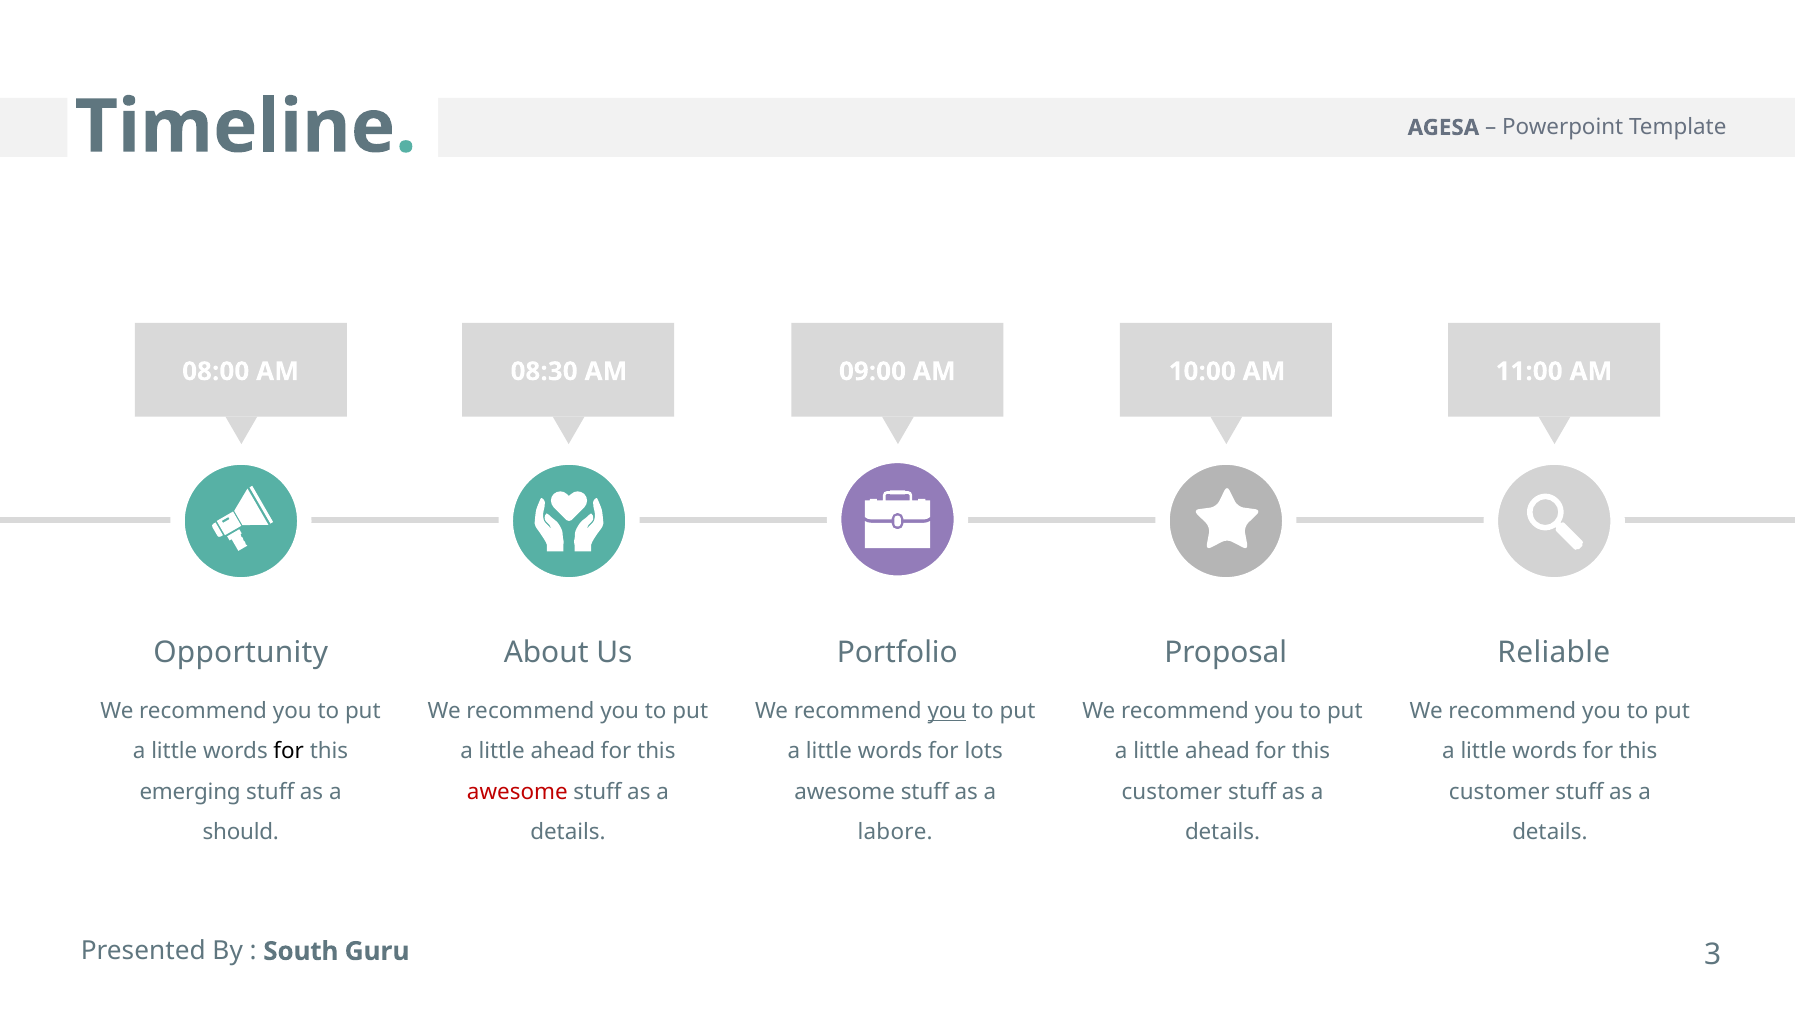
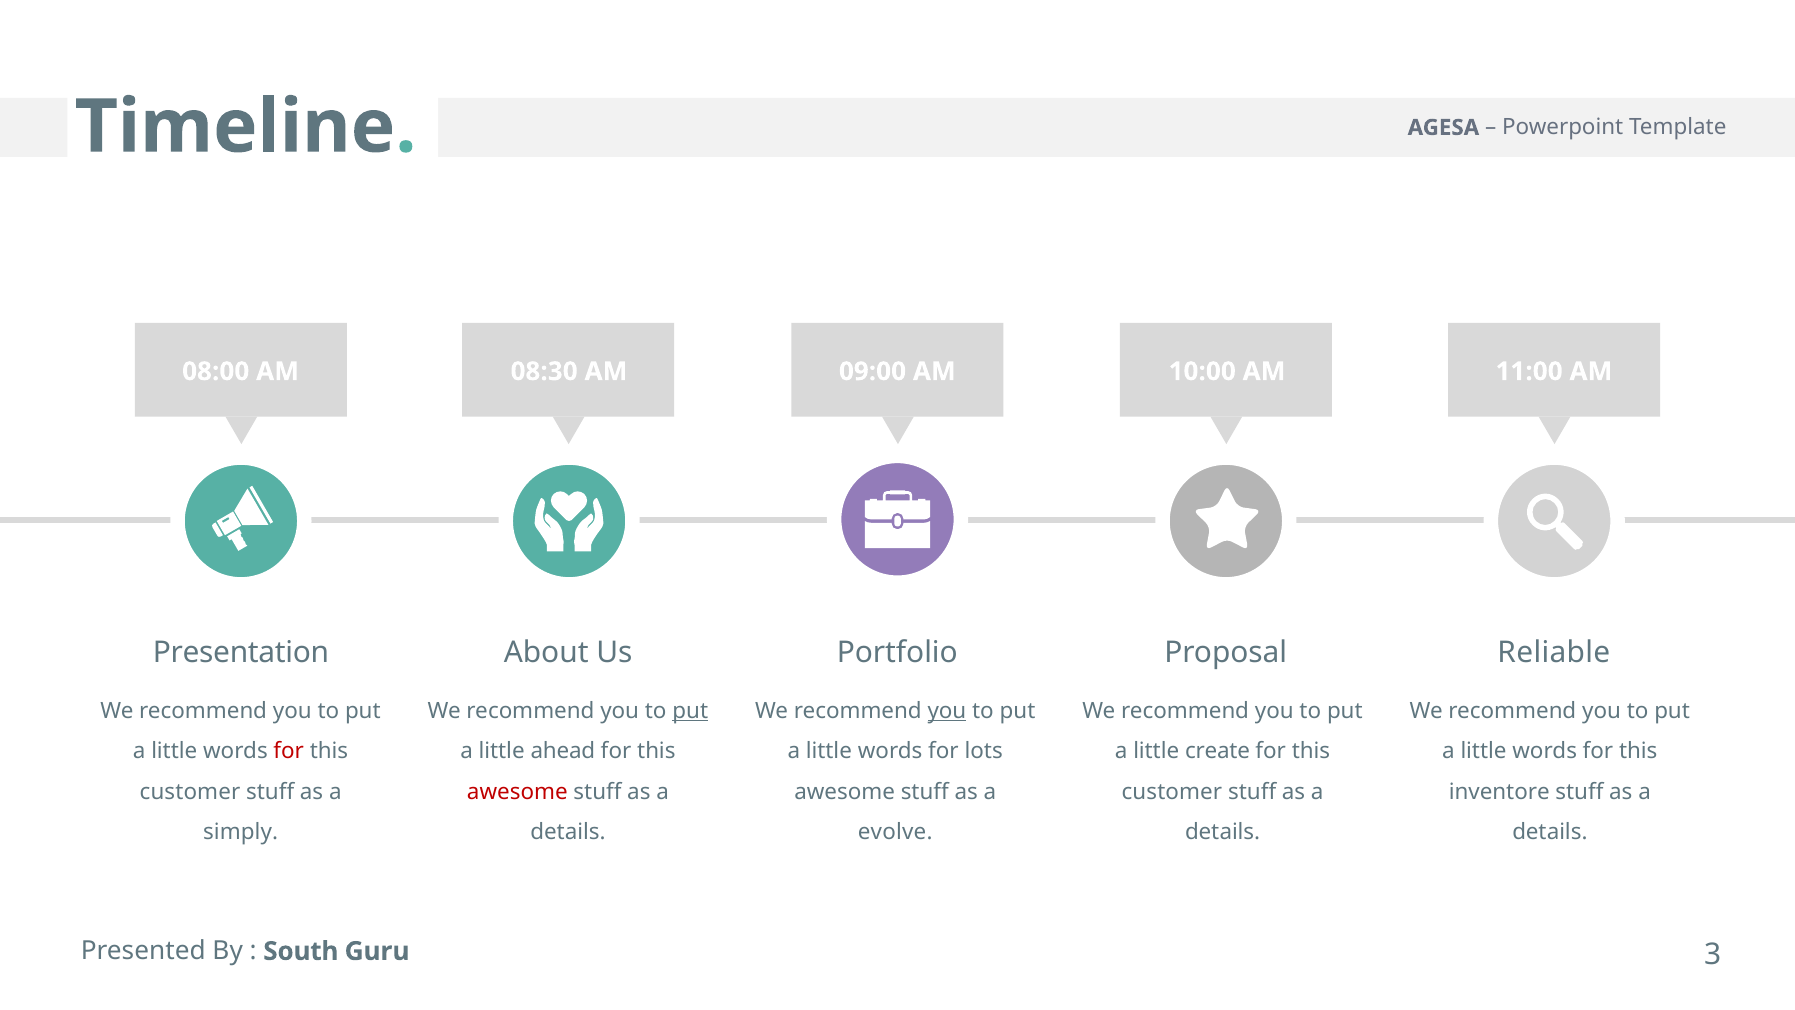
Opportunity: Opportunity -> Presentation
put at (690, 711) underline: none -> present
for at (289, 751) colour: black -> red
ahead at (1218, 751): ahead -> create
emerging at (190, 792): emerging -> customer
customer at (1499, 792): customer -> inventore
should: should -> simply
labore: labore -> evolve
